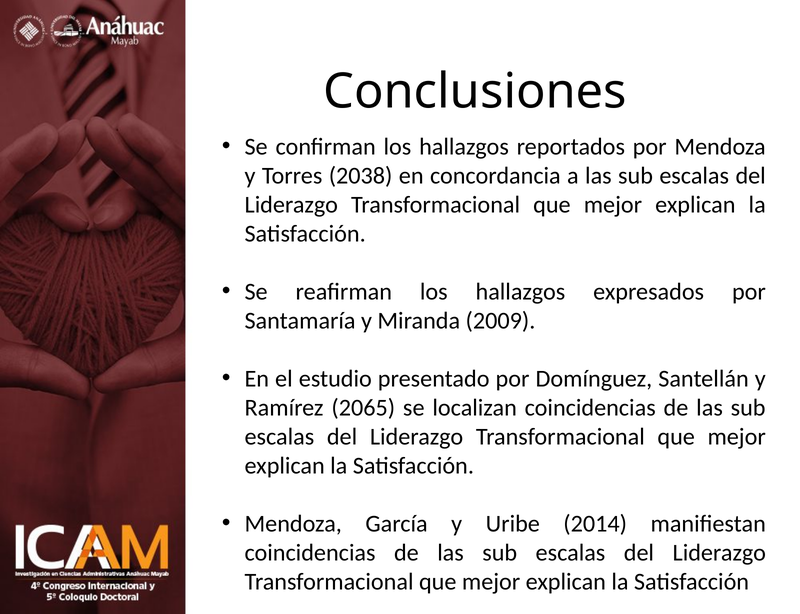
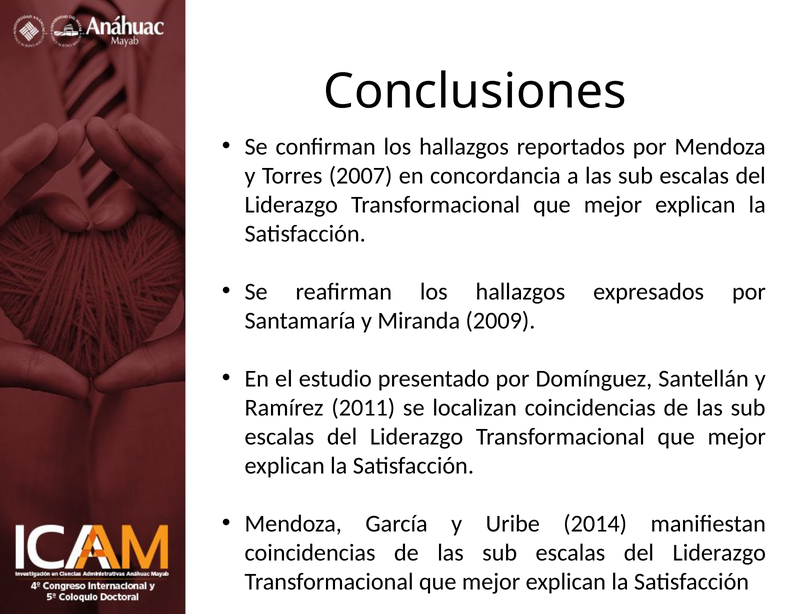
2038: 2038 -> 2007
2065: 2065 -> 2011
